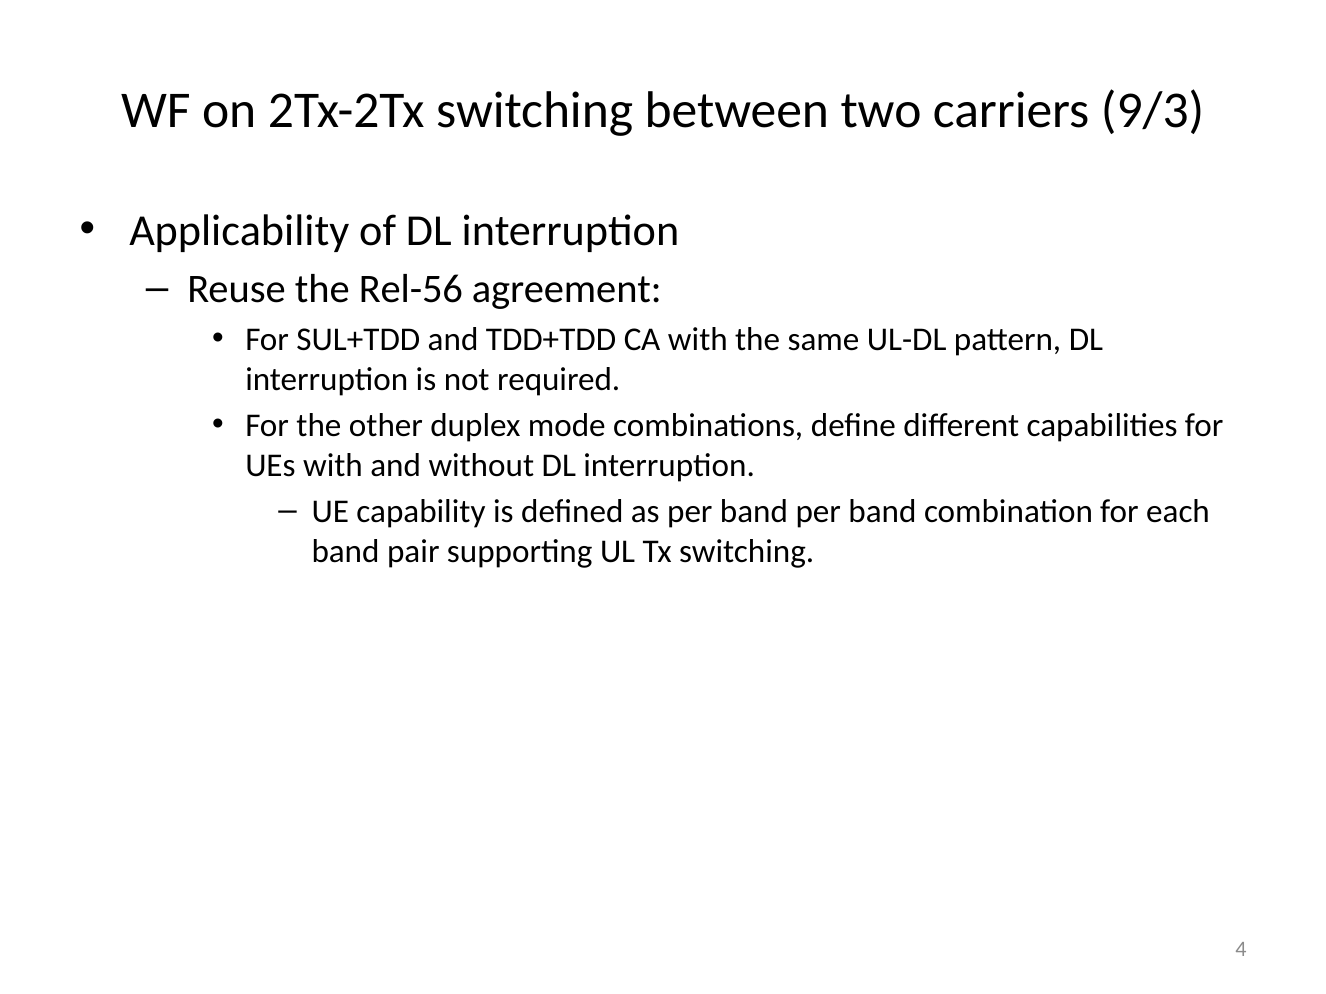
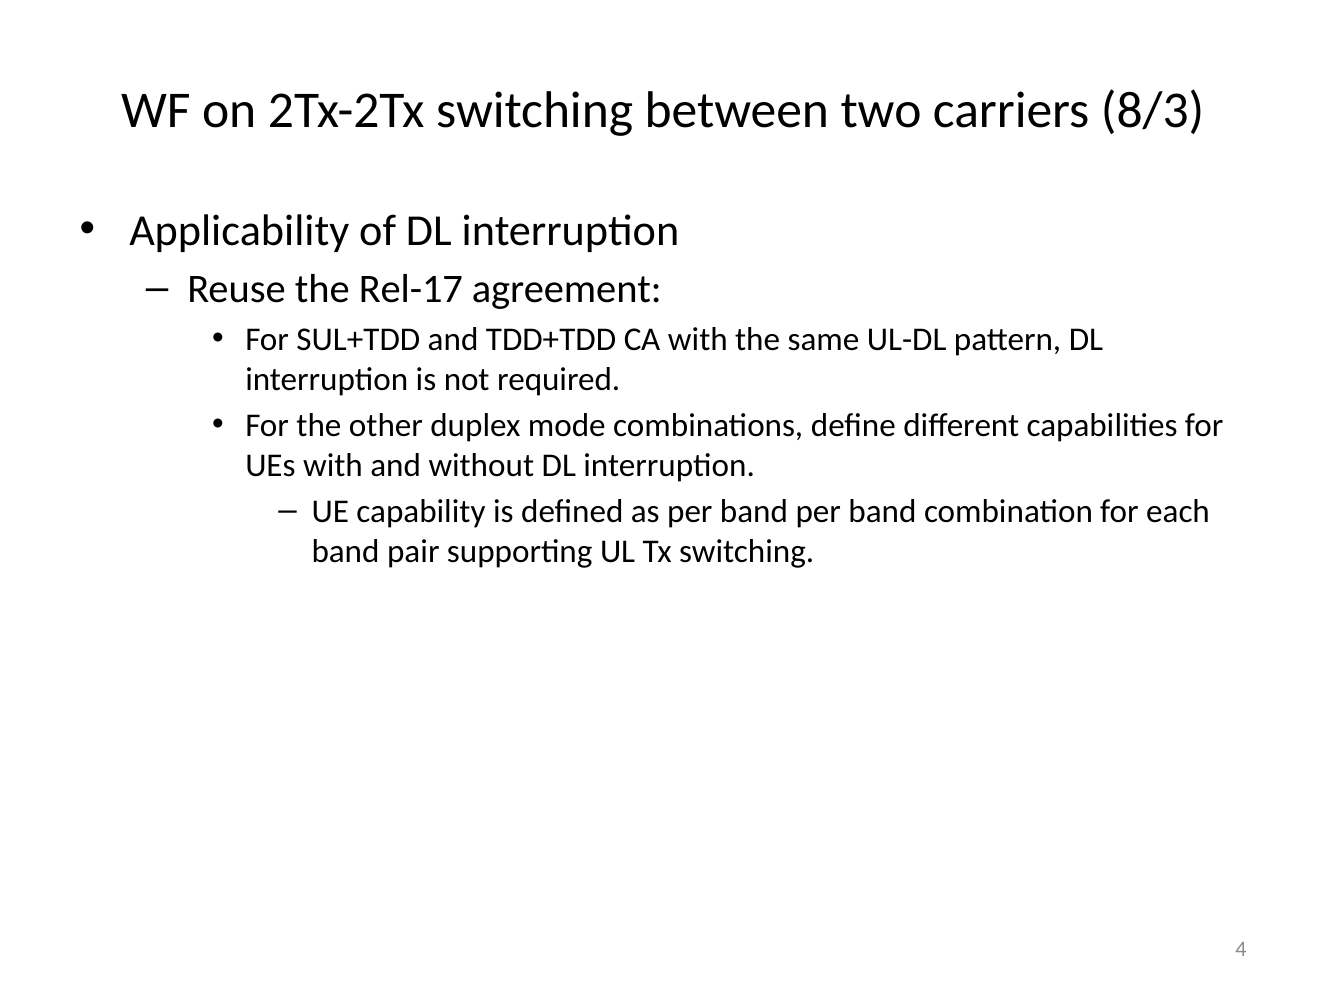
9/3: 9/3 -> 8/3
Rel-56: Rel-56 -> Rel-17
